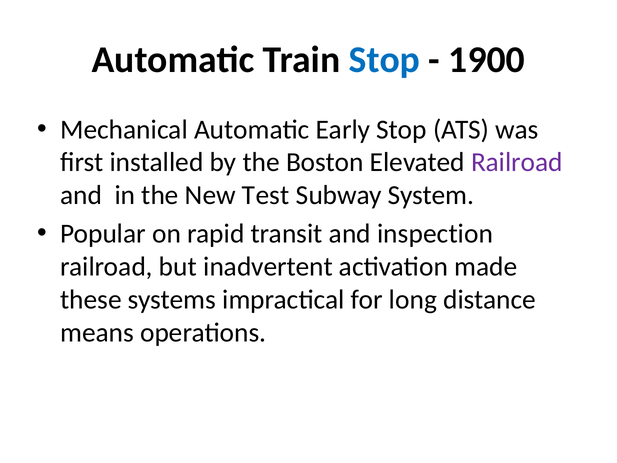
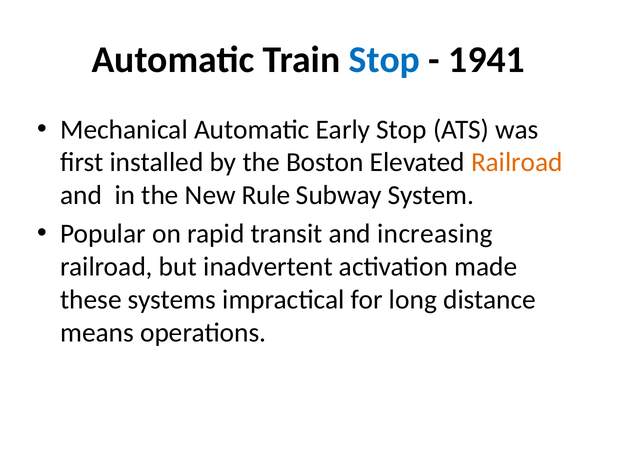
1900: 1900 -> 1941
Railroad at (517, 162) colour: purple -> orange
Test: Test -> Rule
inspection: inspection -> increasing
